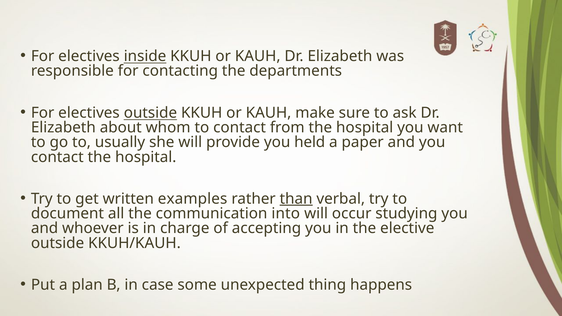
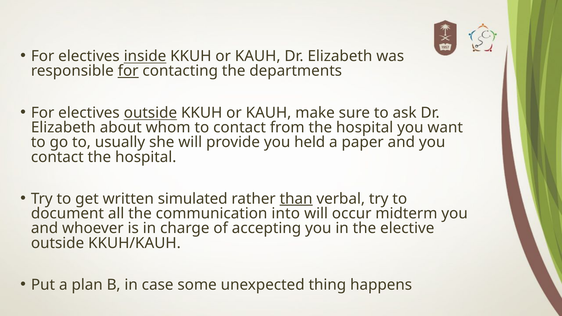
for at (128, 71) underline: none -> present
examples: examples -> simulated
studying: studying -> midterm
